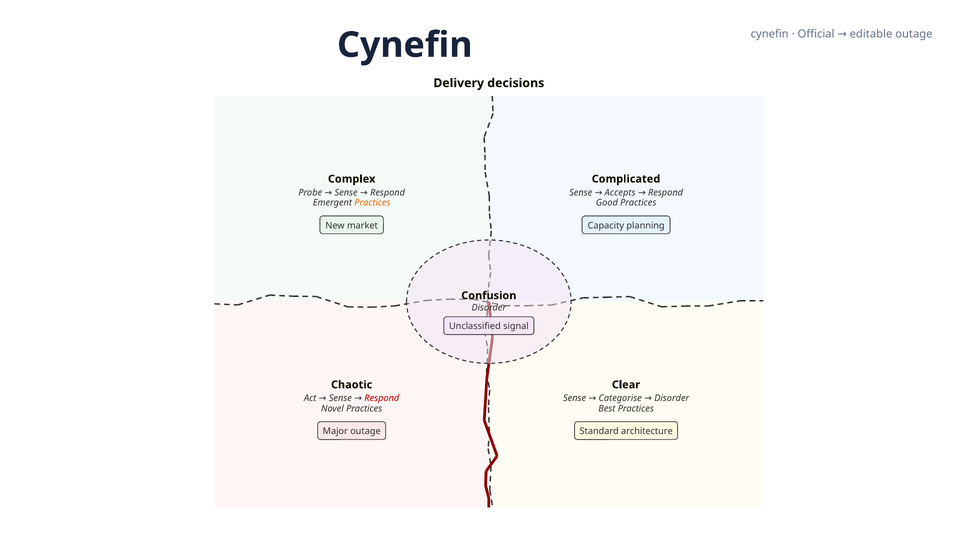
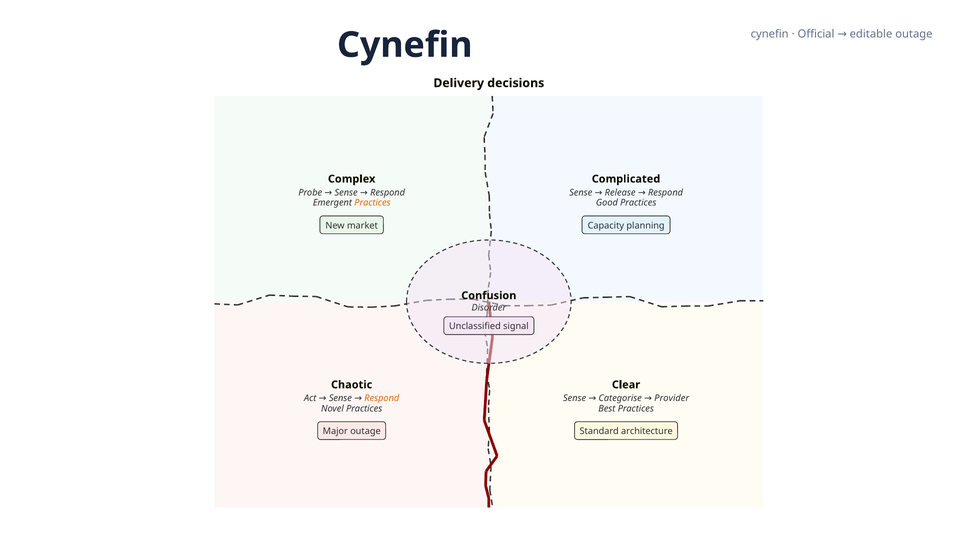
Accepts: Accepts -> Release
Respond at (382, 398) colour: red -> orange
Categorise Disorder: Disorder -> Provider
